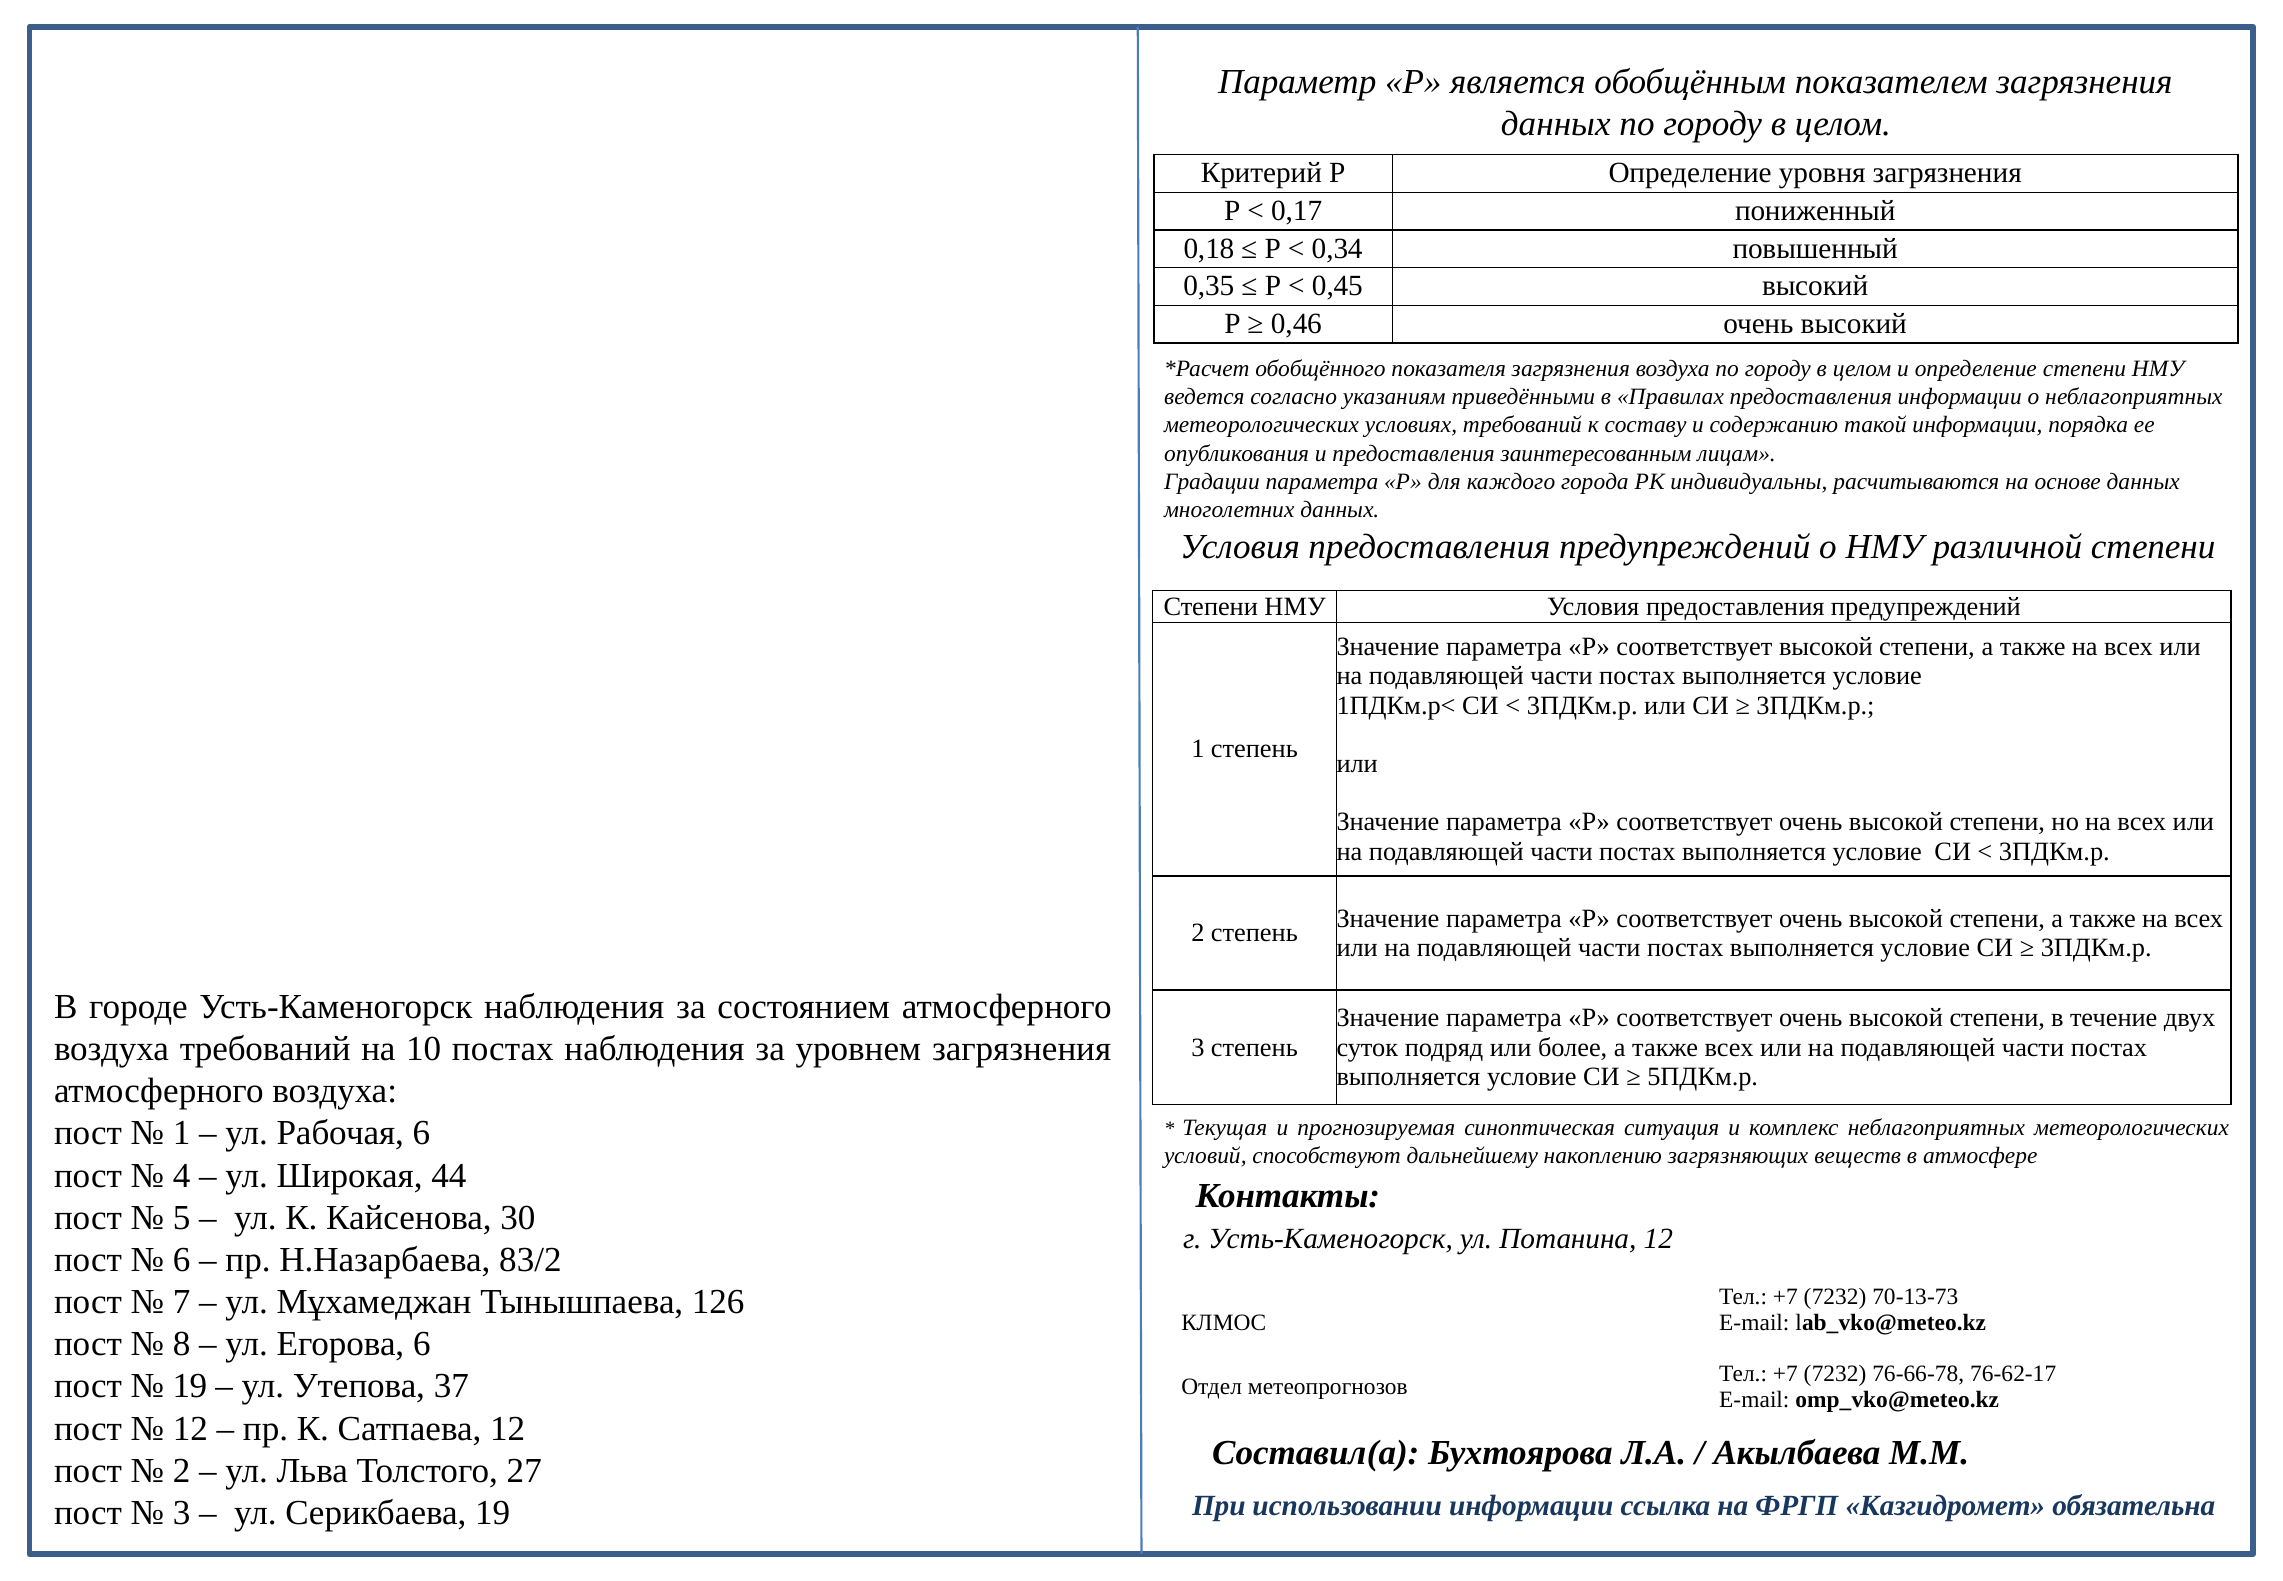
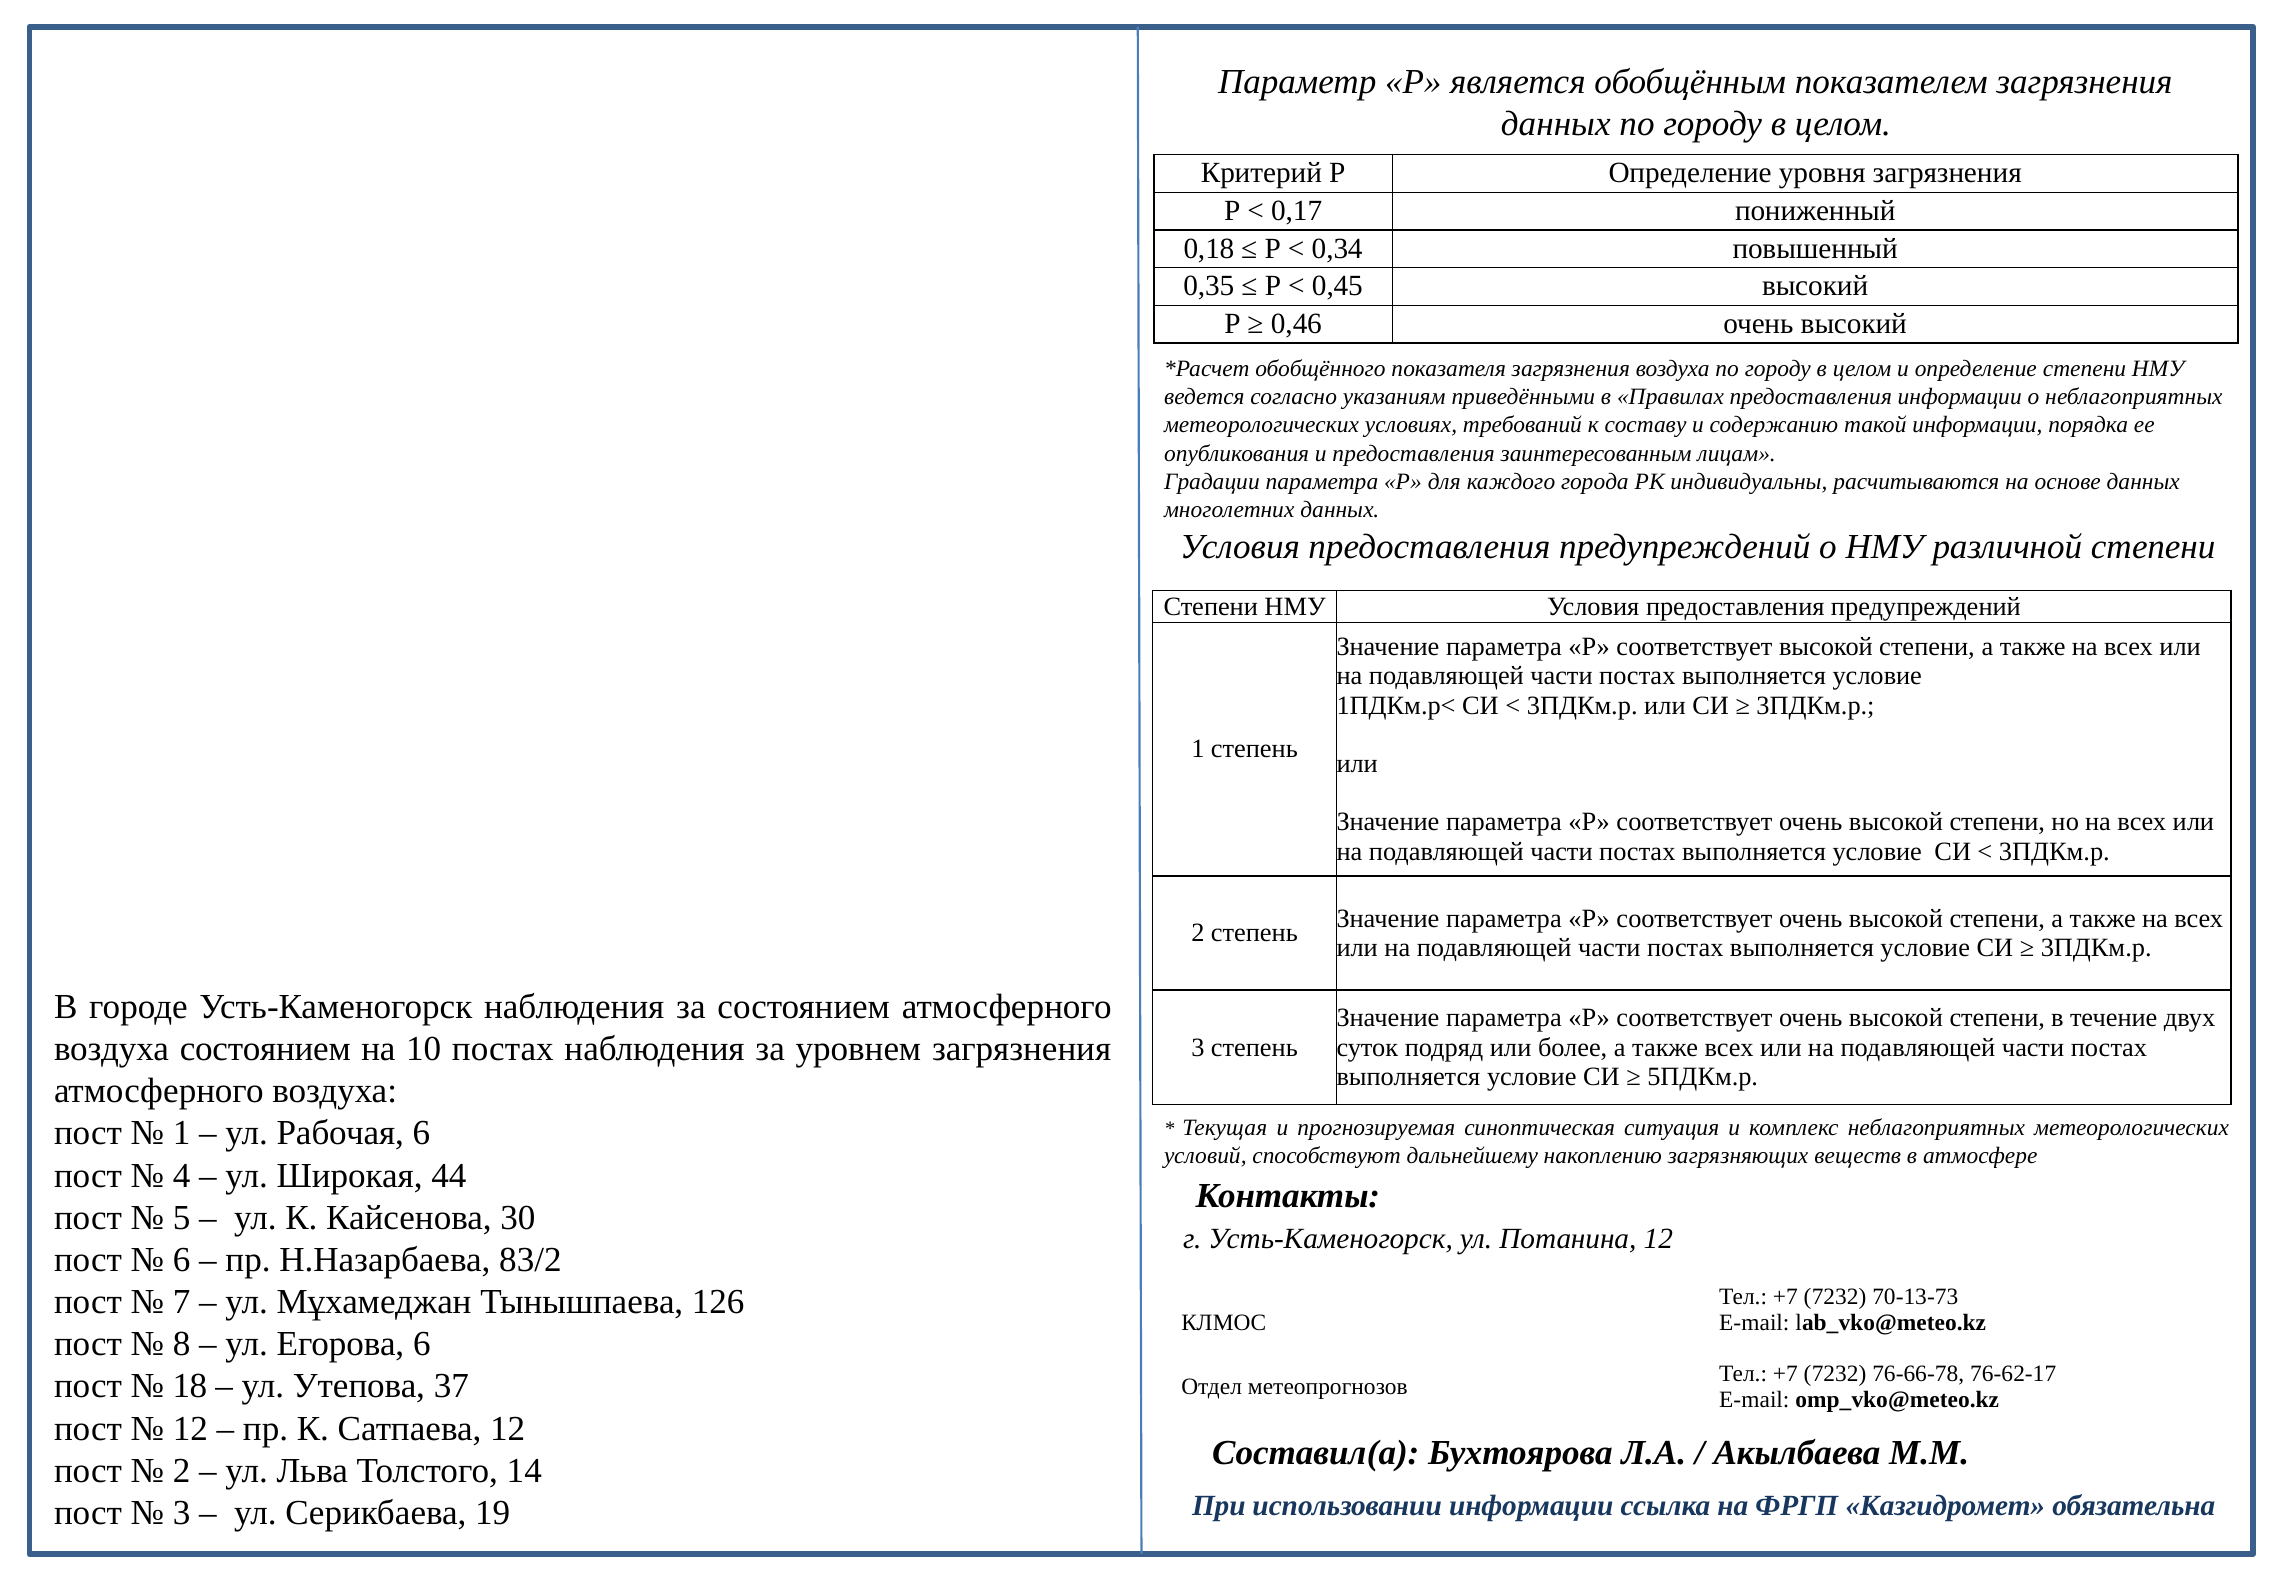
воздуха требований: требований -> состоянием
19 at (190, 1386): 19 -> 18
27: 27 -> 14
